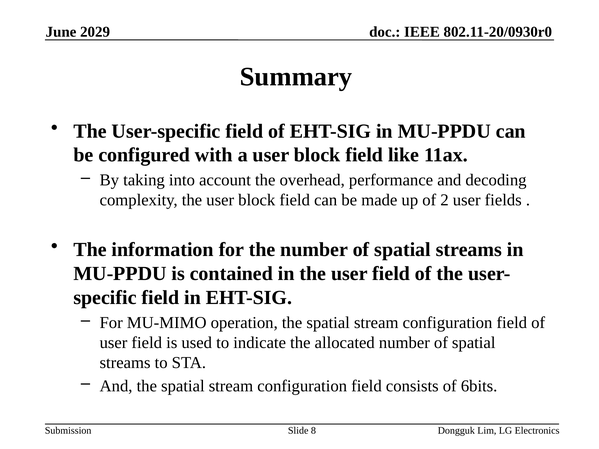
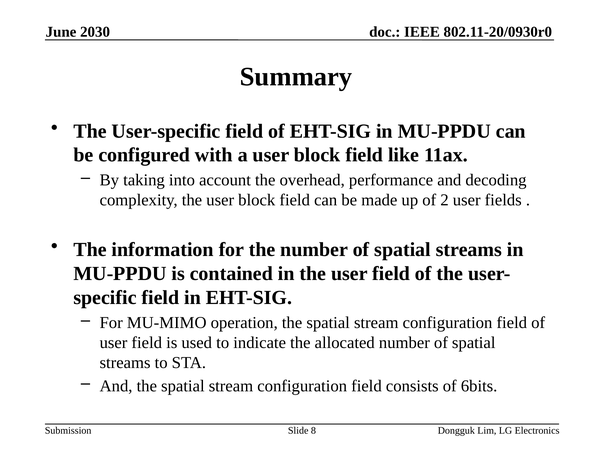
2029: 2029 -> 2030
